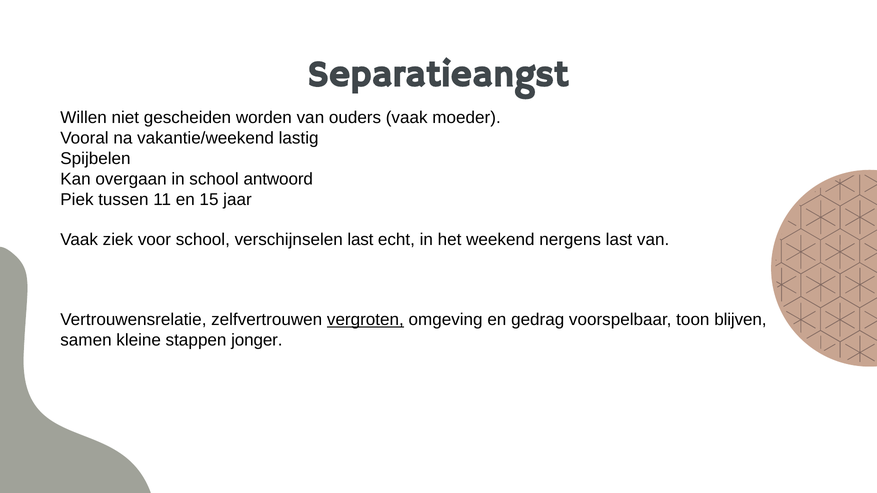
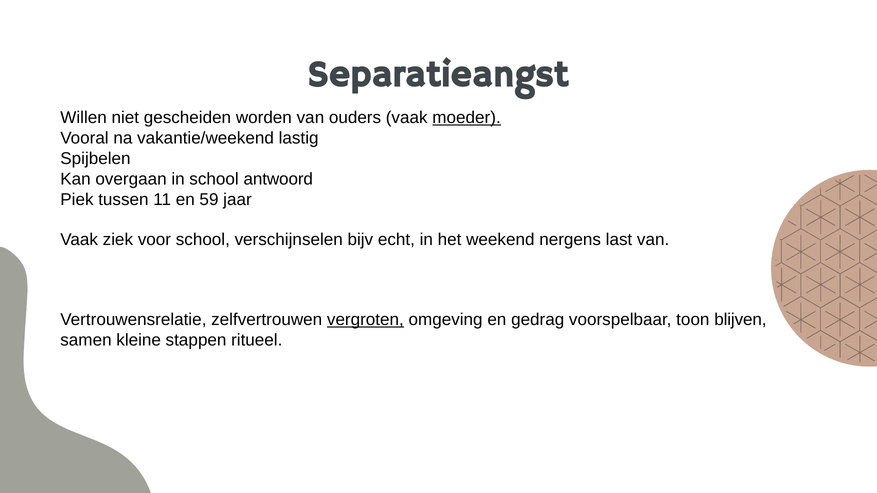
moeder underline: none -> present
15: 15 -> 59
verschijnselen last: last -> bijv
jonger: jonger -> ritueel
